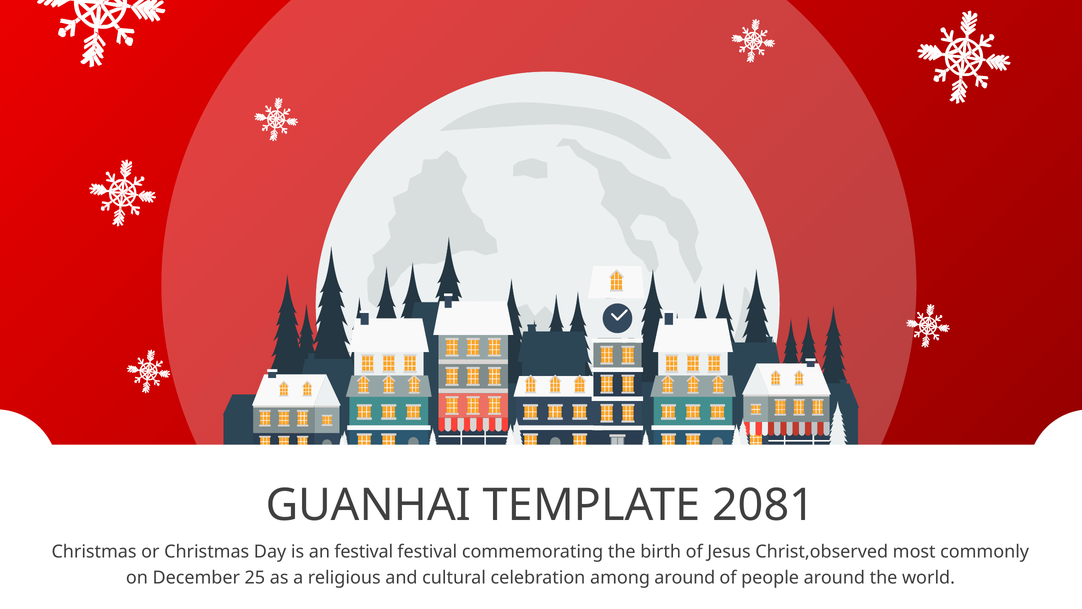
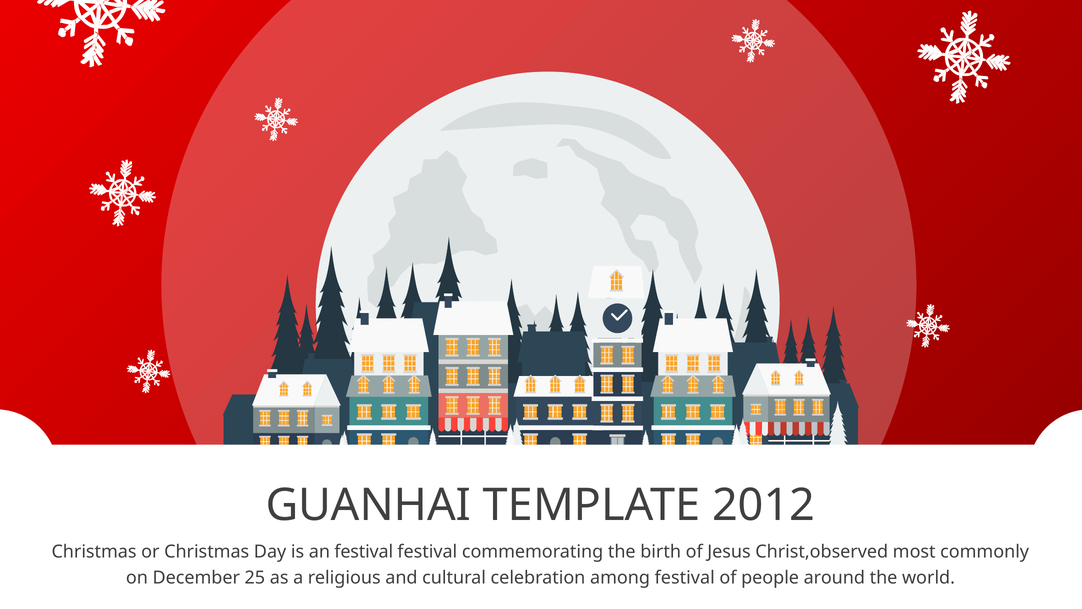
2081: 2081 -> 2012
among around: around -> festival
